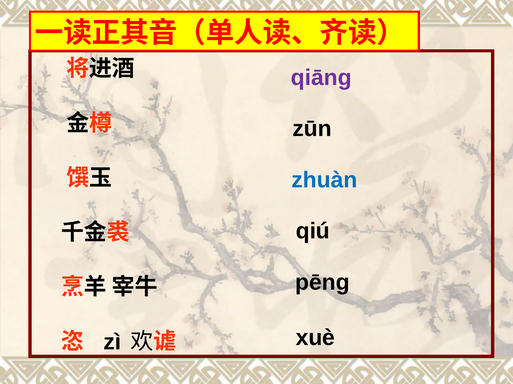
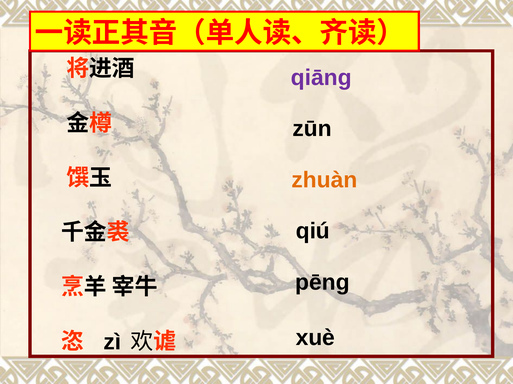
zhuàn colour: blue -> orange
